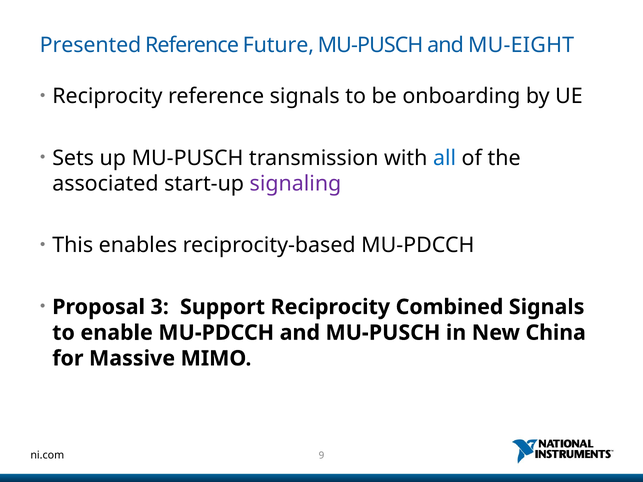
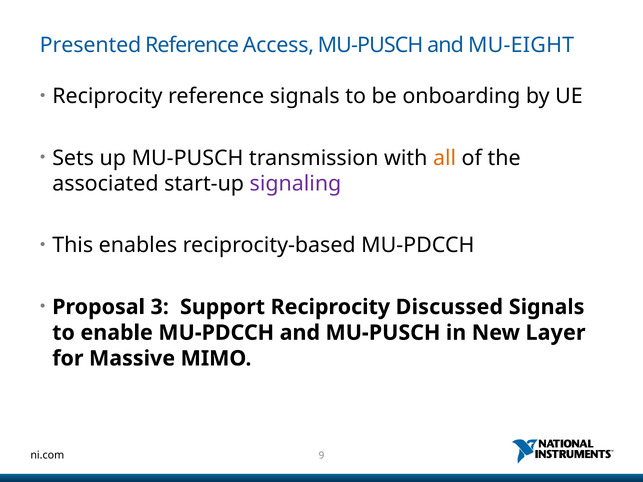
Future: Future -> Access
all colour: blue -> orange
Combined: Combined -> Discussed
China: China -> Layer
